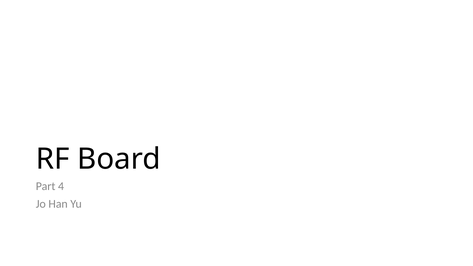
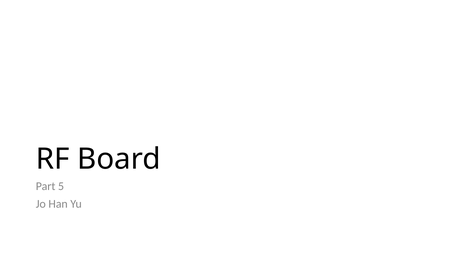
4: 4 -> 5
